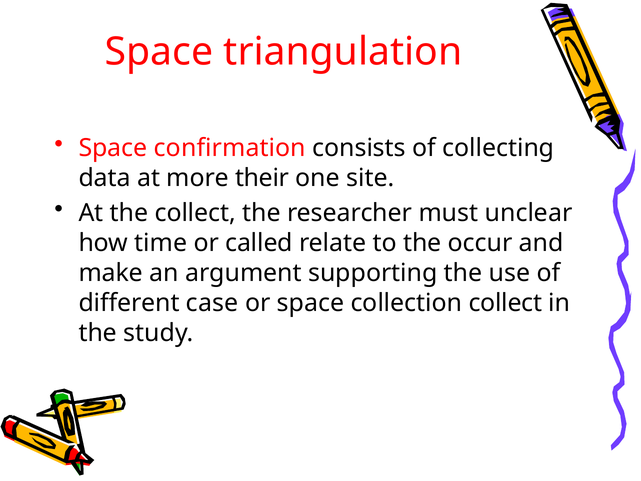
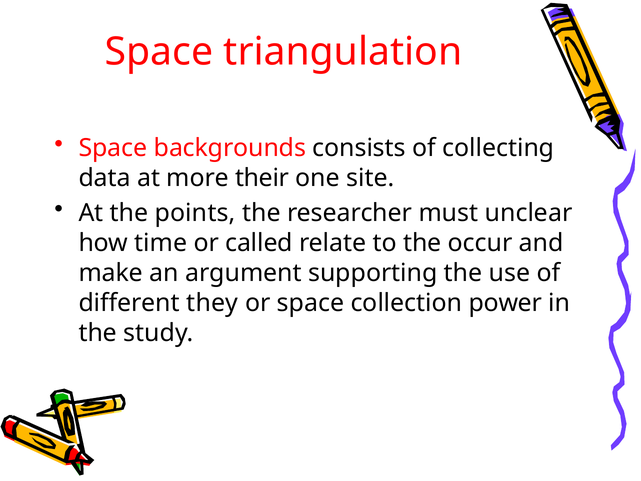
confirmation: confirmation -> backgrounds
the collect: collect -> points
case: case -> they
collection collect: collect -> power
